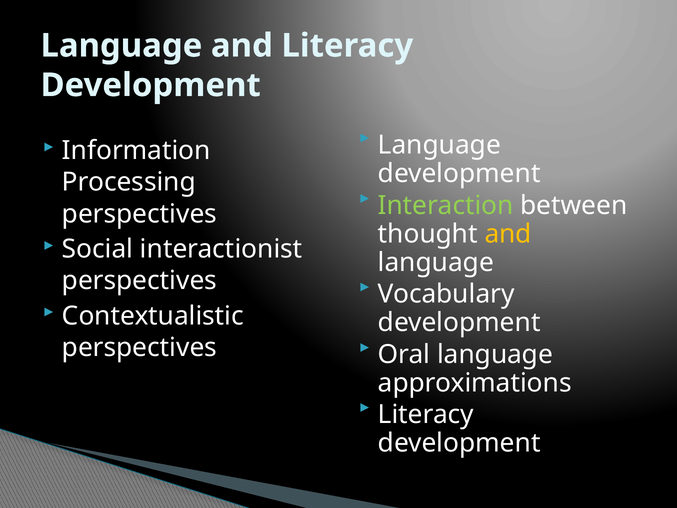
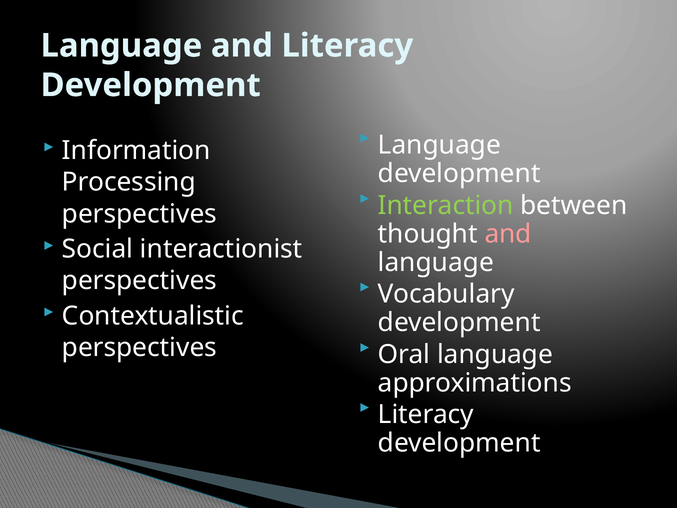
and at (508, 234) colour: yellow -> pink
